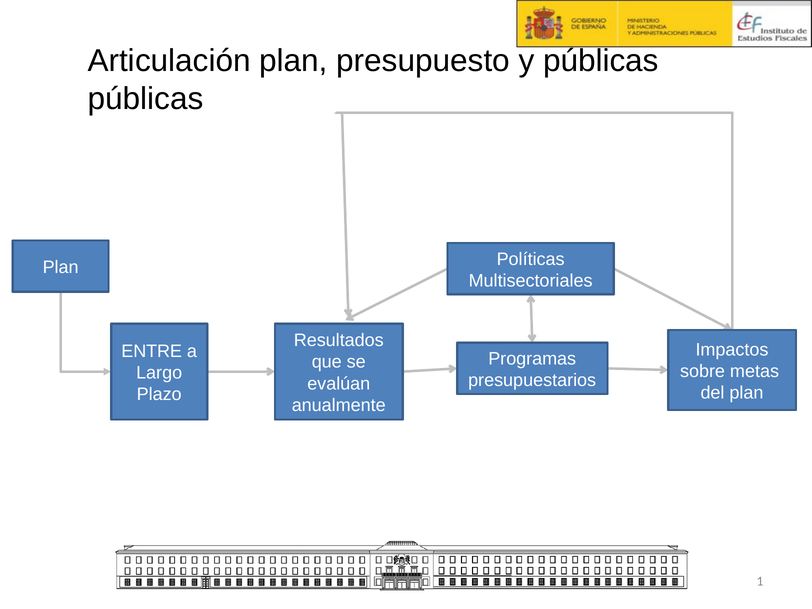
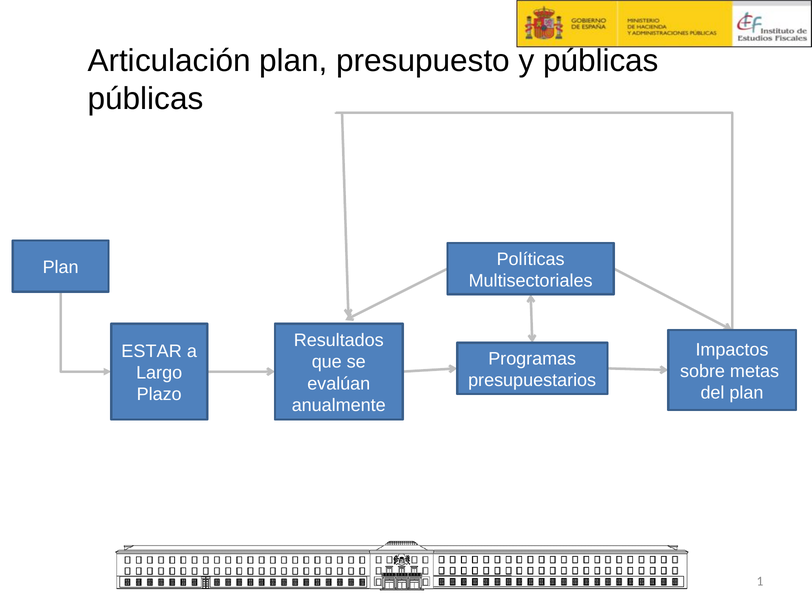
ENTRE: ENTRE -> ESTAR
